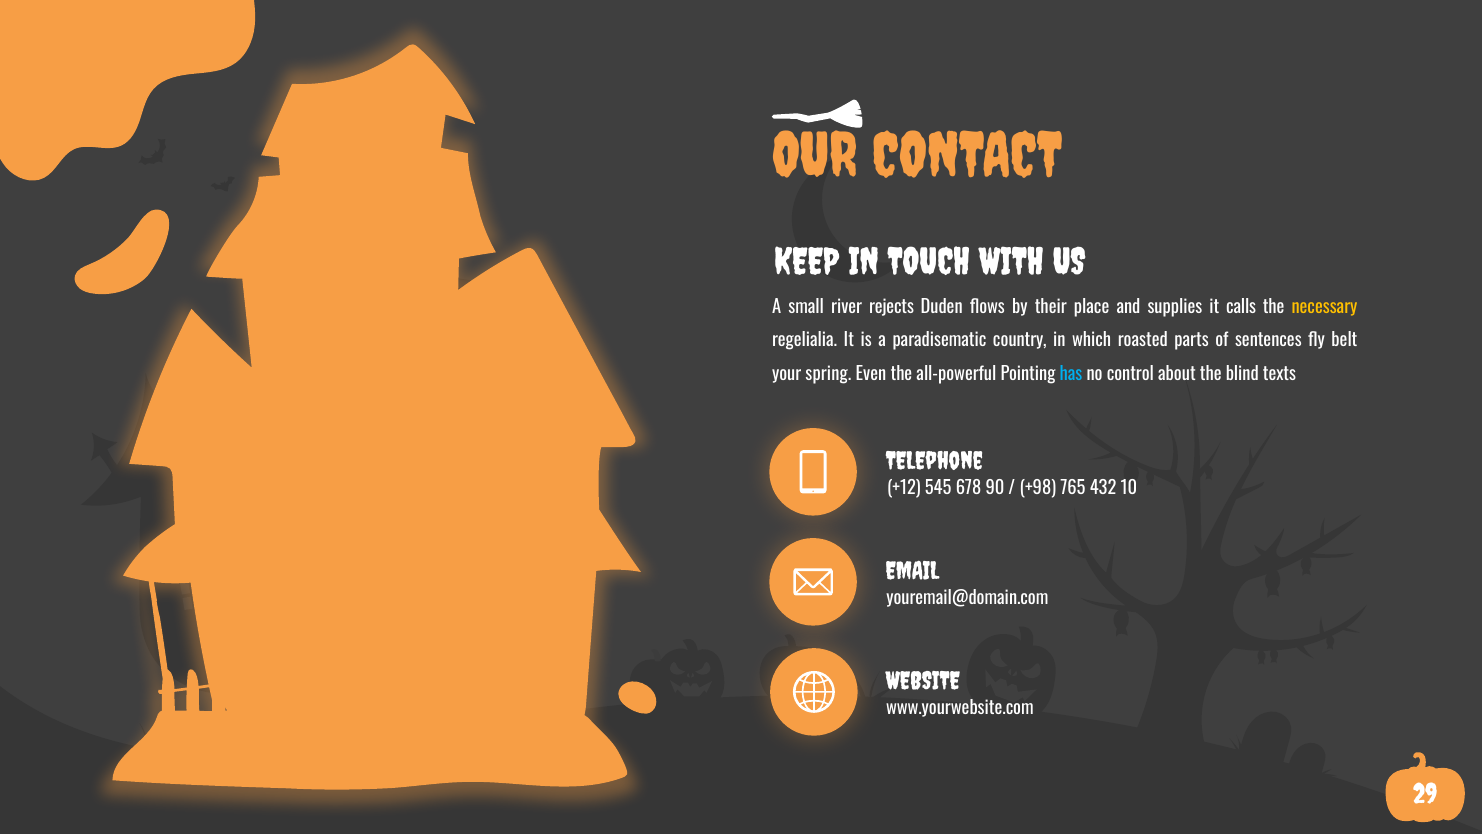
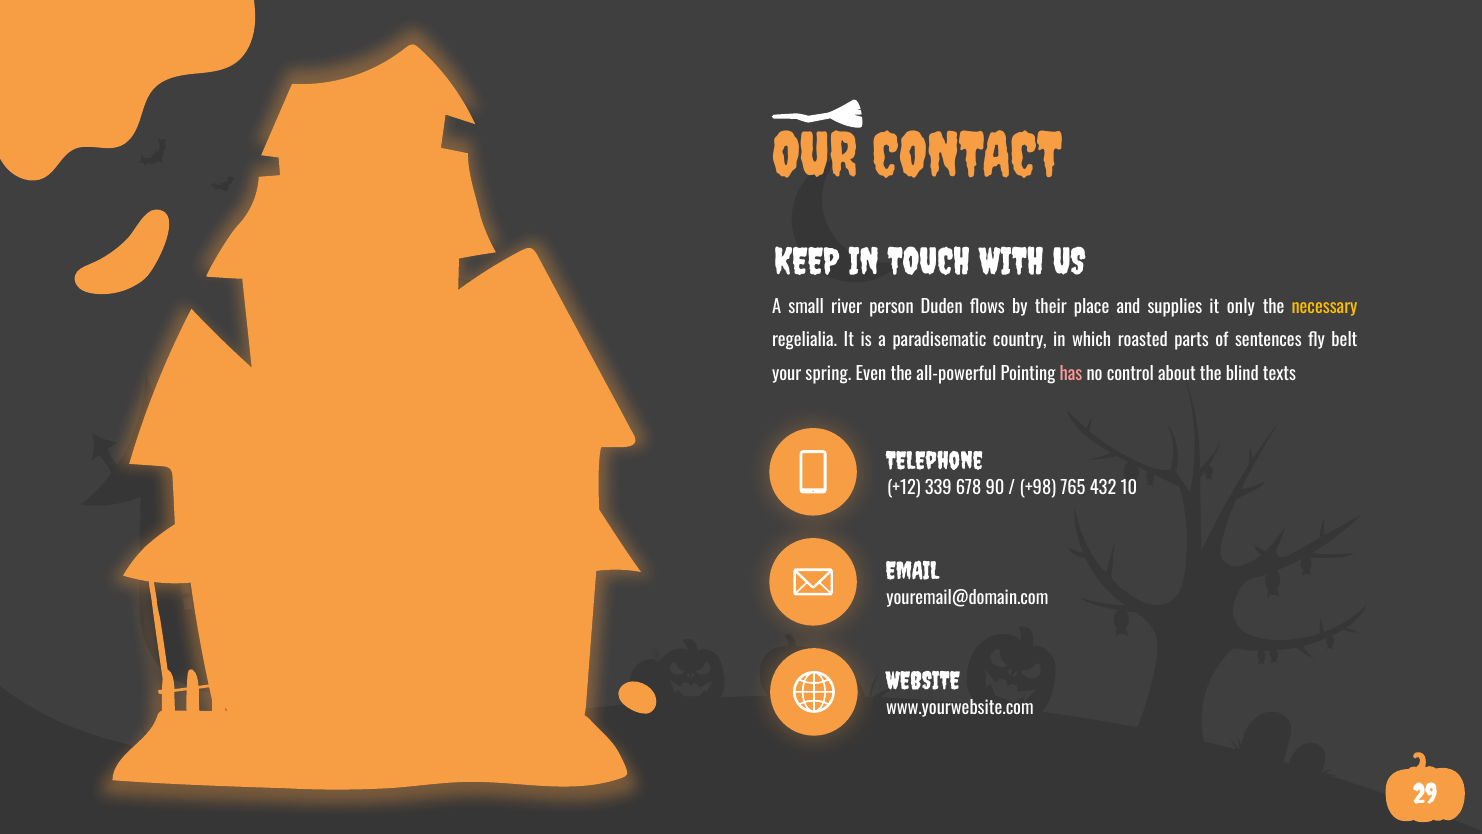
rejects: rejects -> person
calls: calls -> only
has colour: light blue -> pink
545: 545 -> 339
